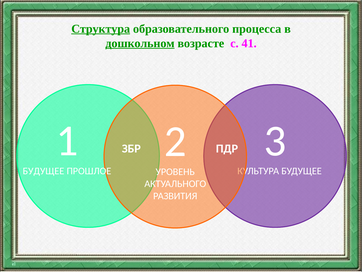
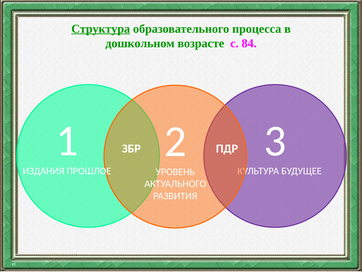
дошкольном underline: present -> none
41: 41 -> 84
БУДУЩЕЕ at (43, 171): БУДУЩЕЕ -> ИЗДАНИЯ
